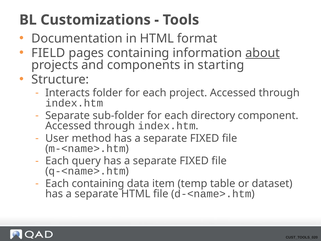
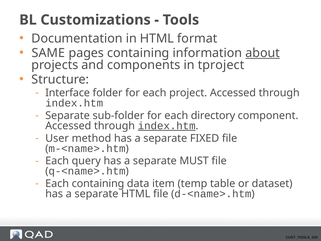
FIELD: FIELD -> SAME
starting: starting -> tproject
Interacts: Interacts -> Interface
index.htm at (167, 126) underline: none -> present
FIXED at (194, 161): FIXED -> MUST
